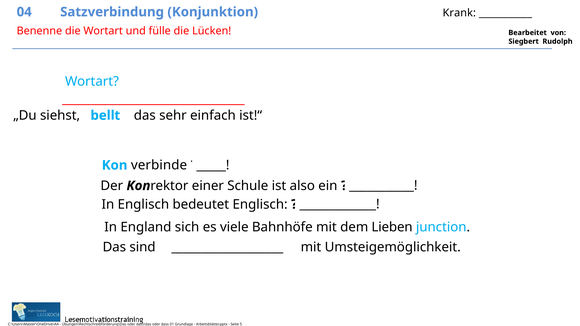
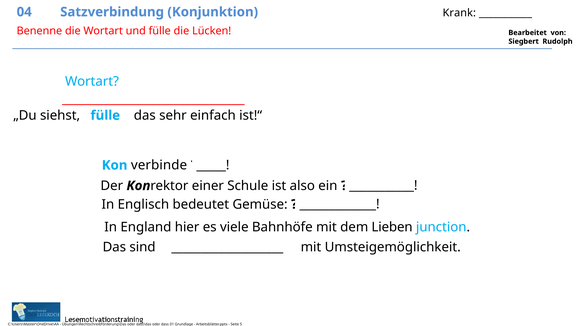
siehst bellt: bellt -> fülle
bedeutet Englisch: Englisch -> Gemüse
sich: sich -> hier
